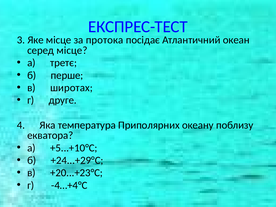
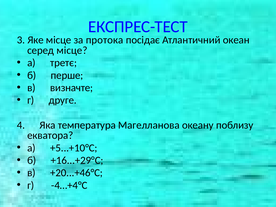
широтах: широтах -> визначте
Приполярних: Приполярних -> Магелланова
+24...+29°С: +24...+29°С -> +16...+29°С
+20...+23°С: +20...+23°С -> +20...+46°С
